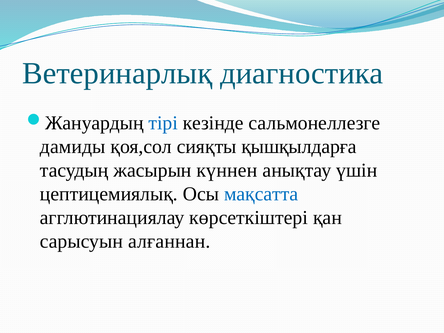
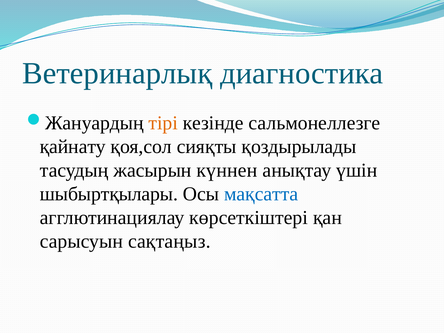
тірі colour: blue -> orange
дамиды: дамиды -> қайнату
қышқылдарға: қышқылдарға -> қоздырылады
цептицемиялық: цептицемиялық -> шыбыртқылары
алғаннан: алғаннан -> сақтаңыз
